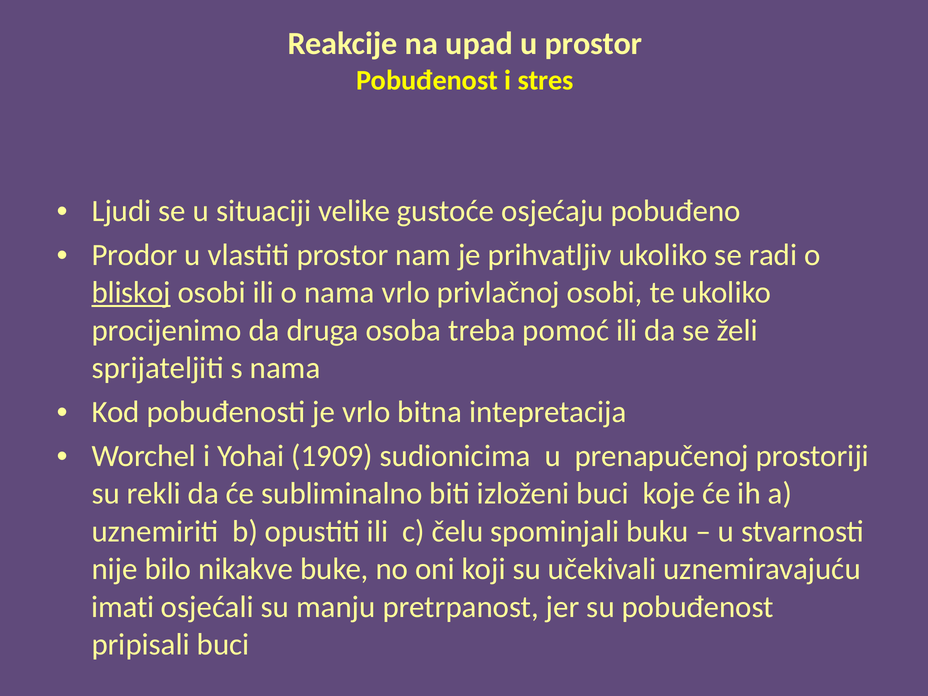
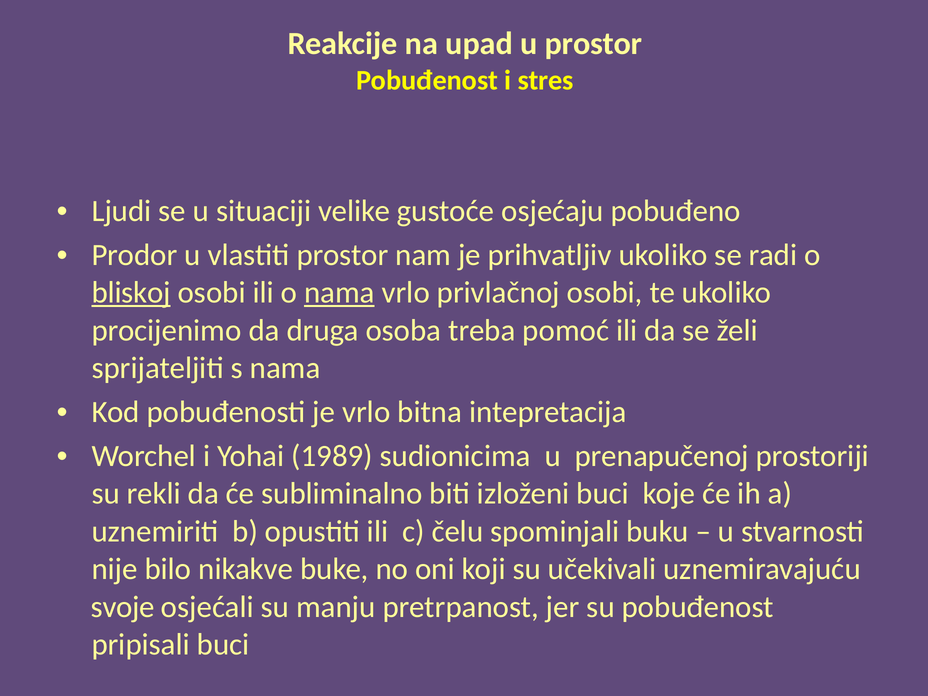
nama at (339, 293) underline: none -> present
1909: 1909 -> 1989
imati: imati -> svoje
